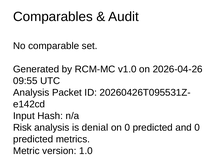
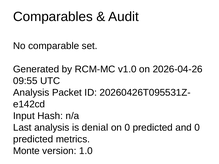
Risk: Risk -> Last
Metric: Metric -> Monte
